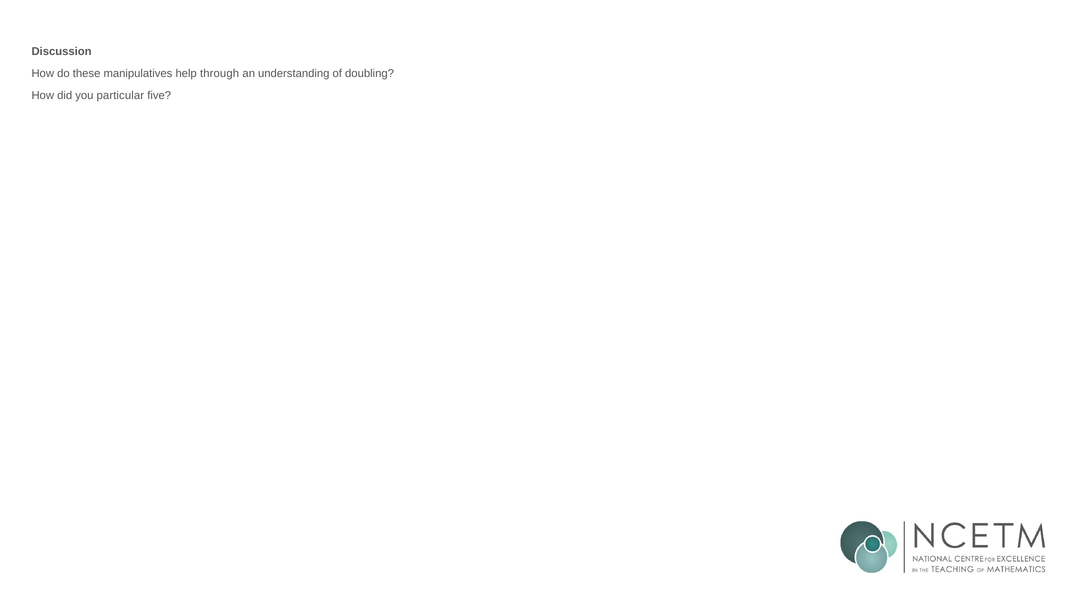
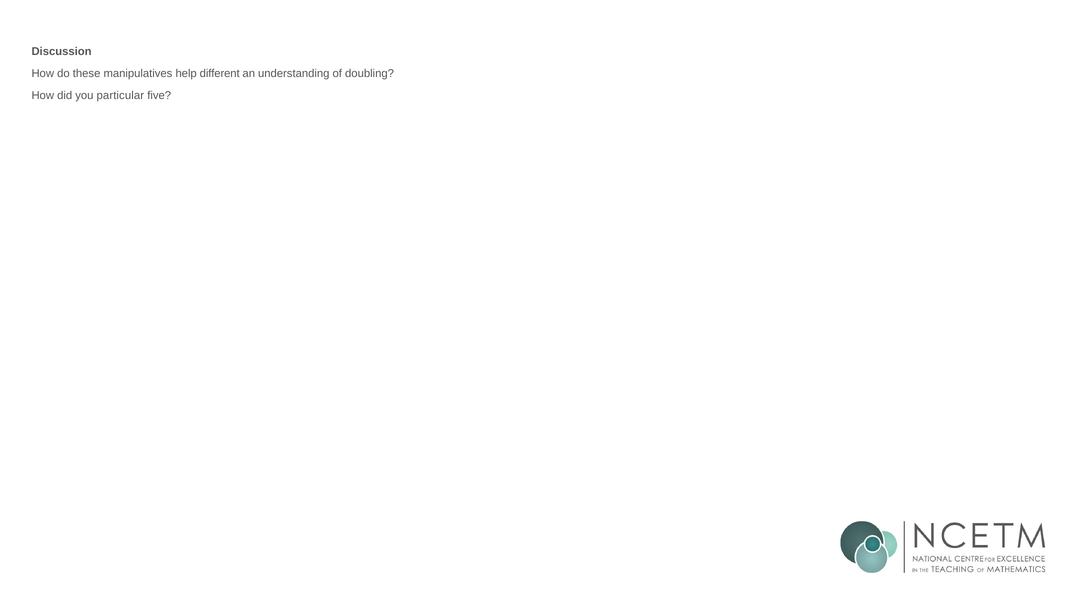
through: through -> different
